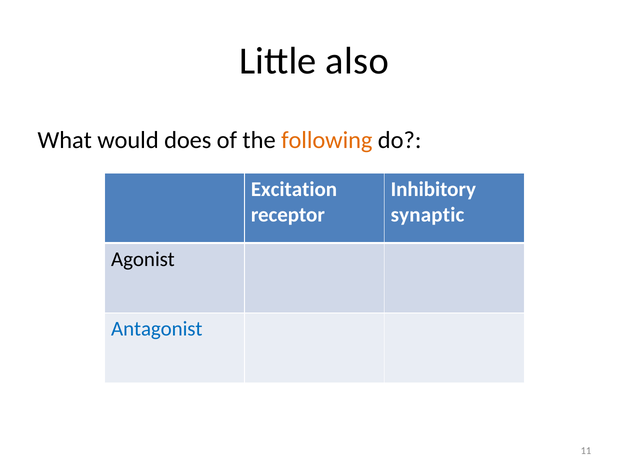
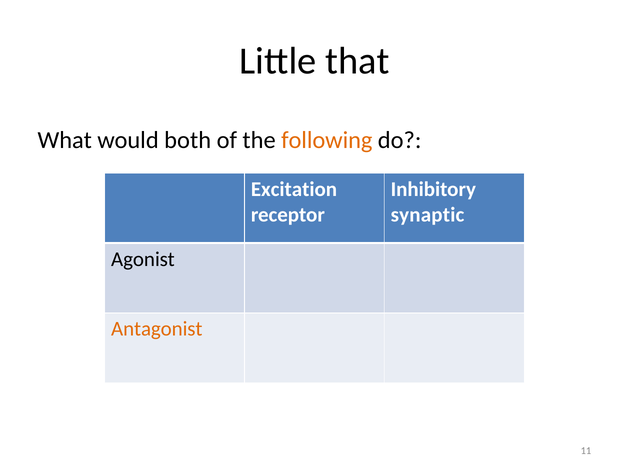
also: also -> that
does: does -> both
Antagonist colour: blue -> orange
